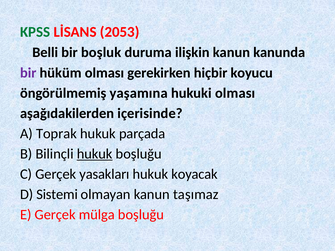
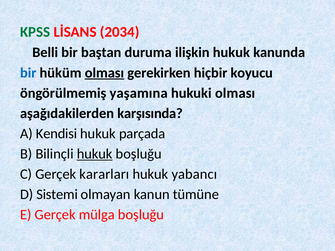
2053: 2053 -> 2034
boşluk: boşluk -> baştan
ilişkin kanun: kanun -> hukuk
bir at (28, 73) colour: purple -> blue
olması at (104, 73) underline: none -> present
içerisinde: içerisinde -> karşısında
Toprak: Toprak -> Kendisi
yasakları: yasakları -> kararları
koyacak: koyacak -> yabancı
taşımaz: taşımaz -> tümüne
